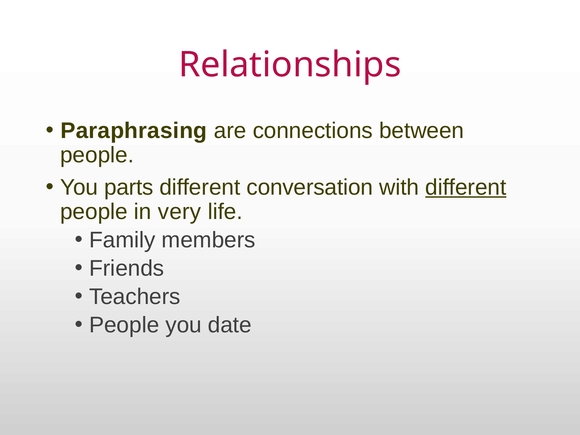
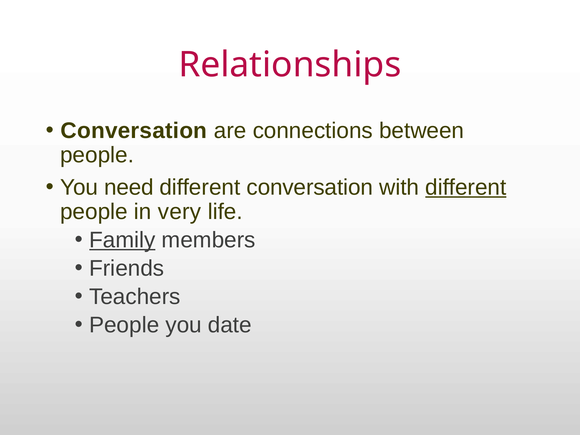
Paraphrasing at (134, 131): Paraphrasing -> Conversation
parts: parts -> need
Family underline: none -> present
